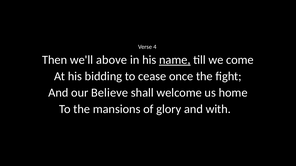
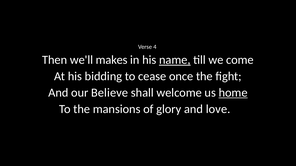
above: above -> makes
home underline: none -> present
with: with -> love
